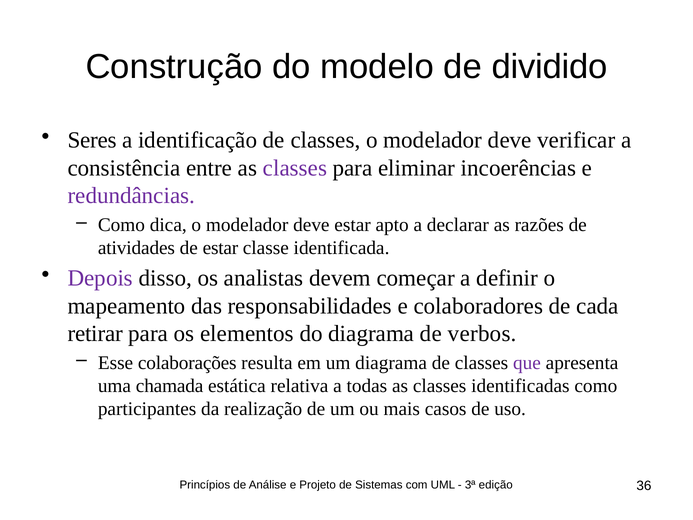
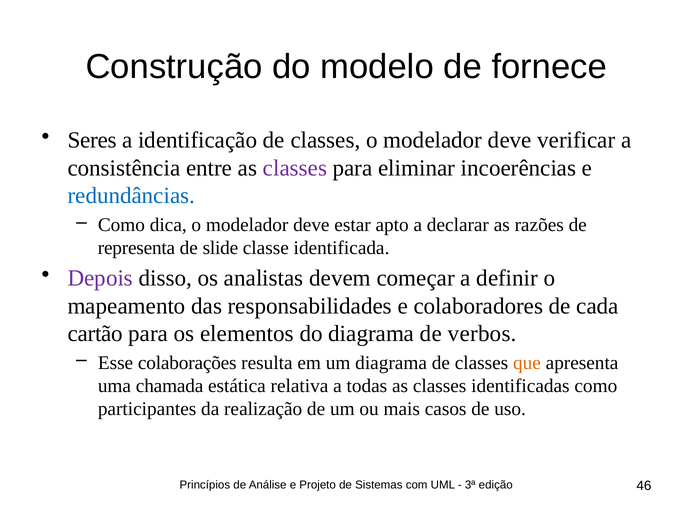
dividido: dividido -> fornece
redundâncias colour: purple -> blue
atividades: atividades -> representa
de estar: estar -> slide
retirar: retirar -> cartão
que colour: purple -> orange
36: 36 -> 46
